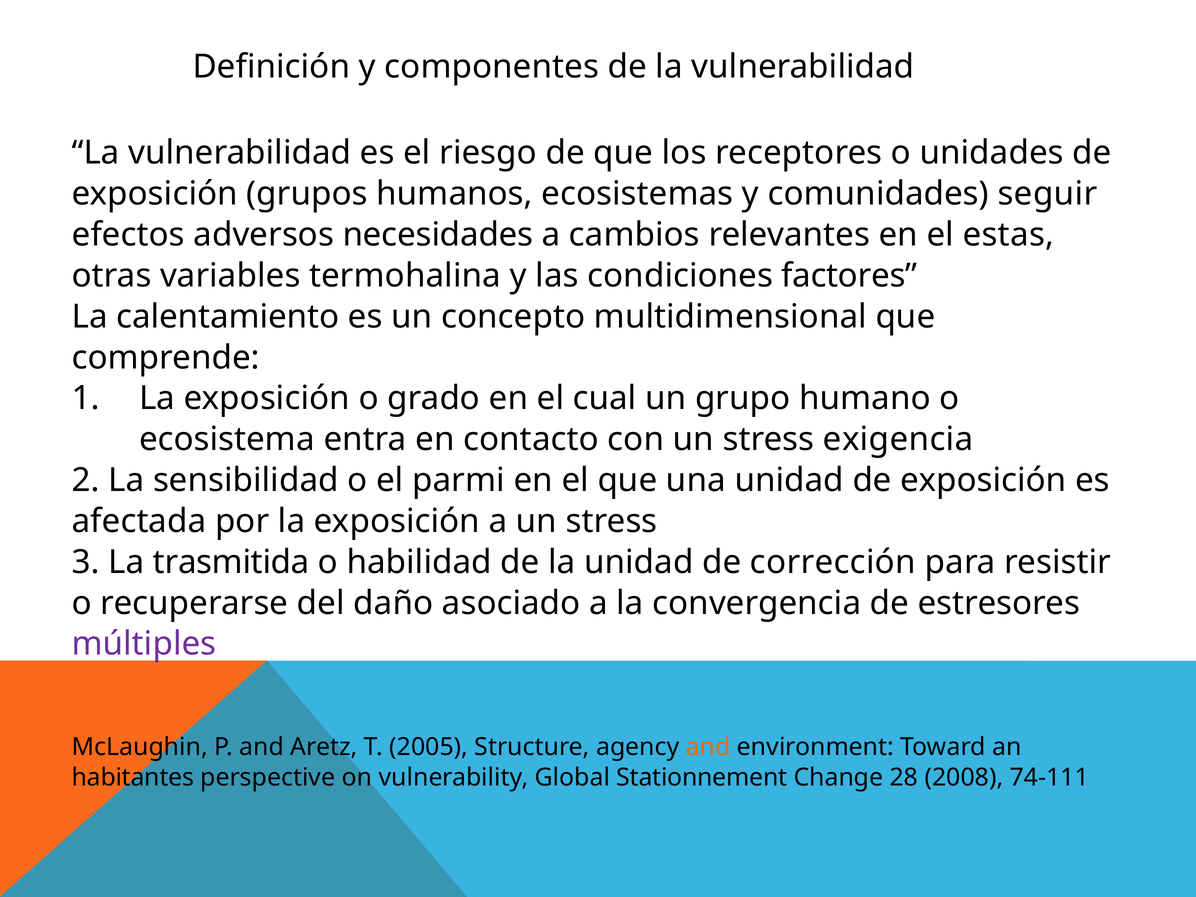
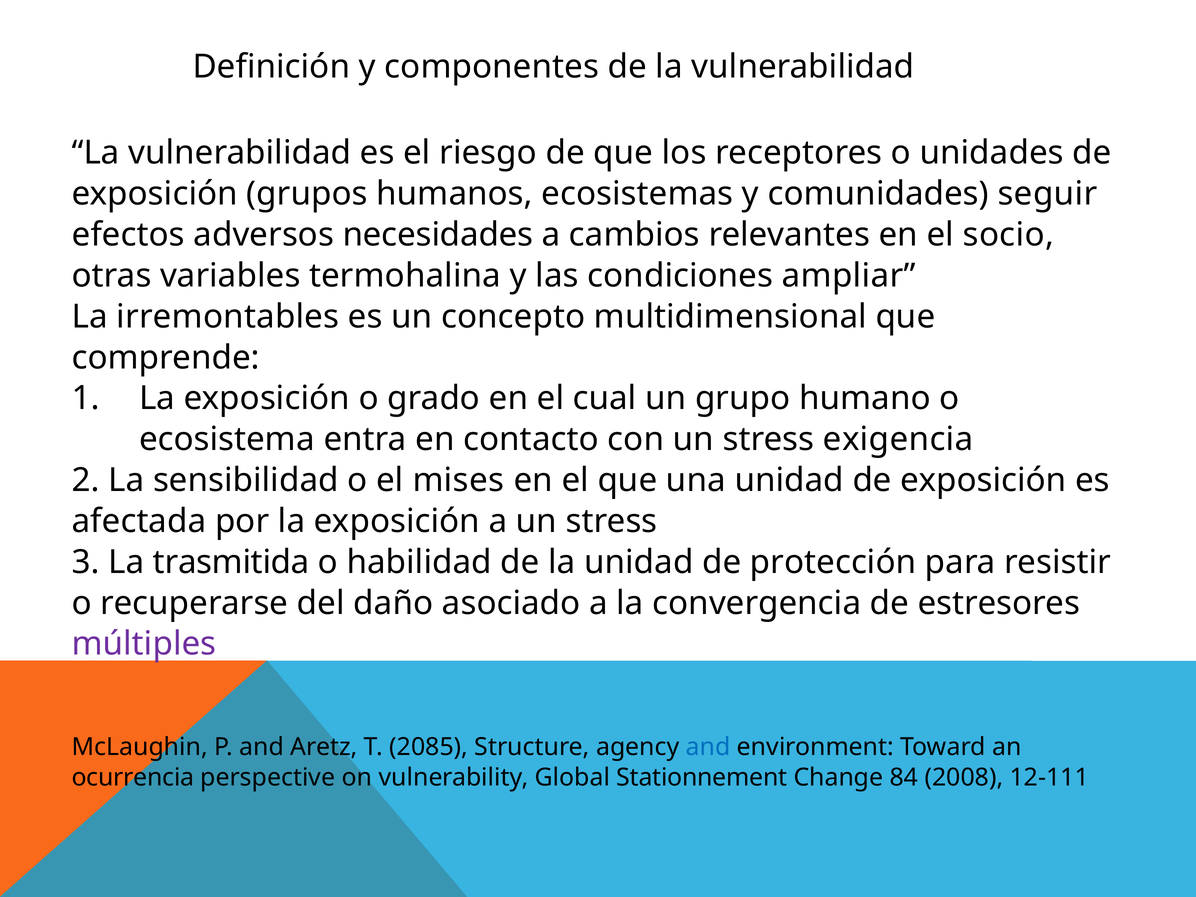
estas: estas -> socio
factores: factores -> ampliar
calentamiento: calentamiento -> irremontables
parmi: parmi -> mises
corrección: corrección -> protección
2005: 2005 -> 2085
and at (708, 747) colour: orange -> blue
habitantes: habitantes -> ocurrencia
28: 28 -> 84
74-111: 74-111 -> 12-111
